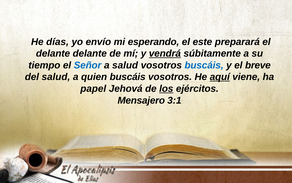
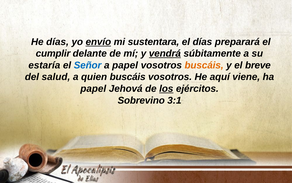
envío underline: none -> present
esperando: esperando -> sustentara
el este: este -> días
delante at (53, 53): delante -> cumplir
tiempo: tiempo -> estaría
a salud: salud -> papel
buscáis at (204, 65) colour: blue -> orange
aquí underline: present -> none
Mensajero: Mensajero -> Sobrevino
